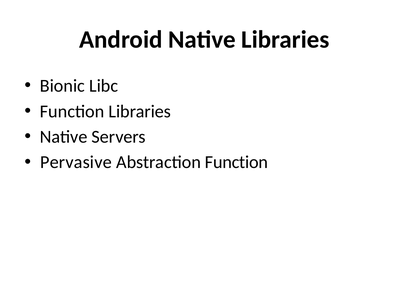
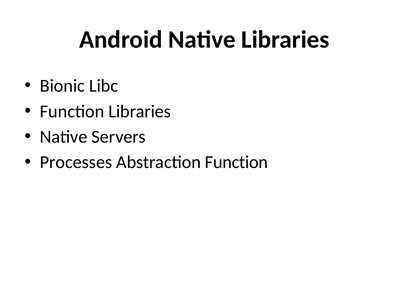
Pervasive: Pervasive -> Processes
